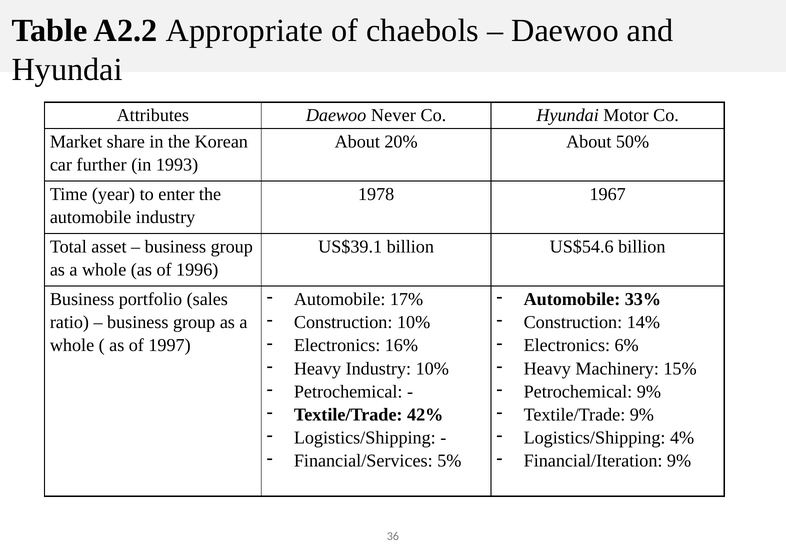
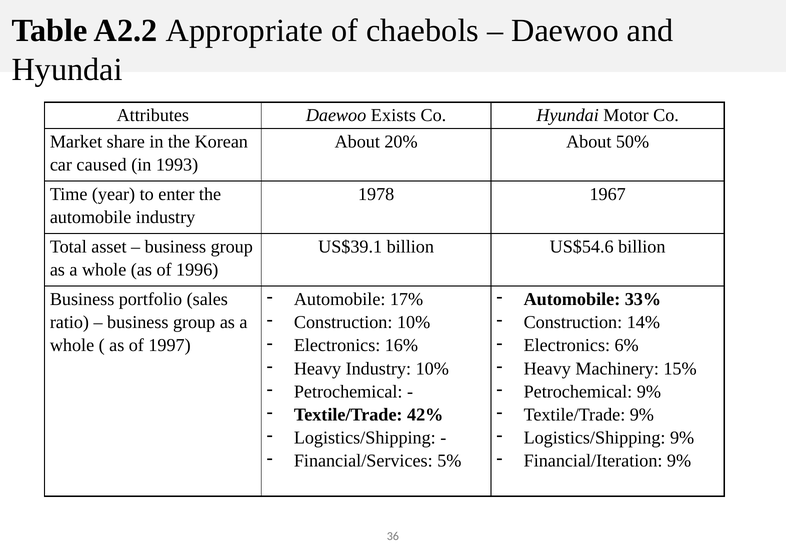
Never: Never -> Exists
further: further -> caused
Logistics/Shipping 4%: 4% -> 9%
